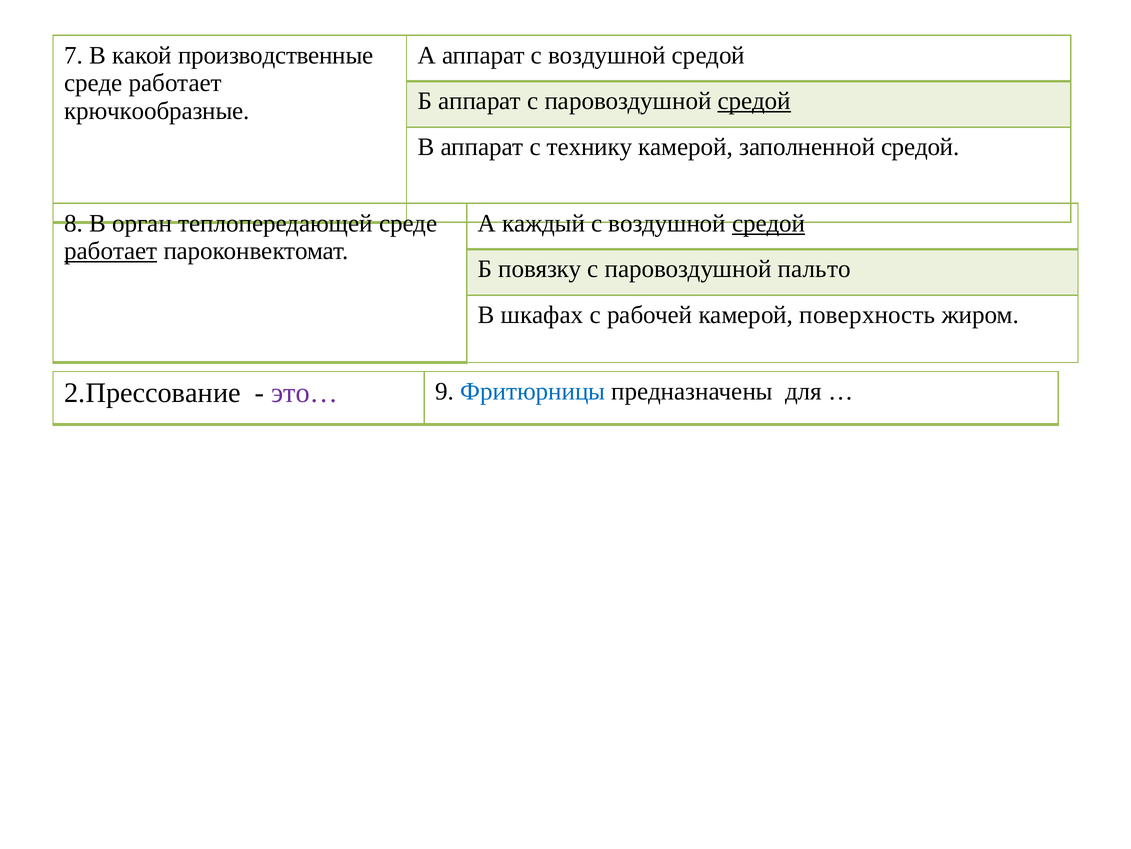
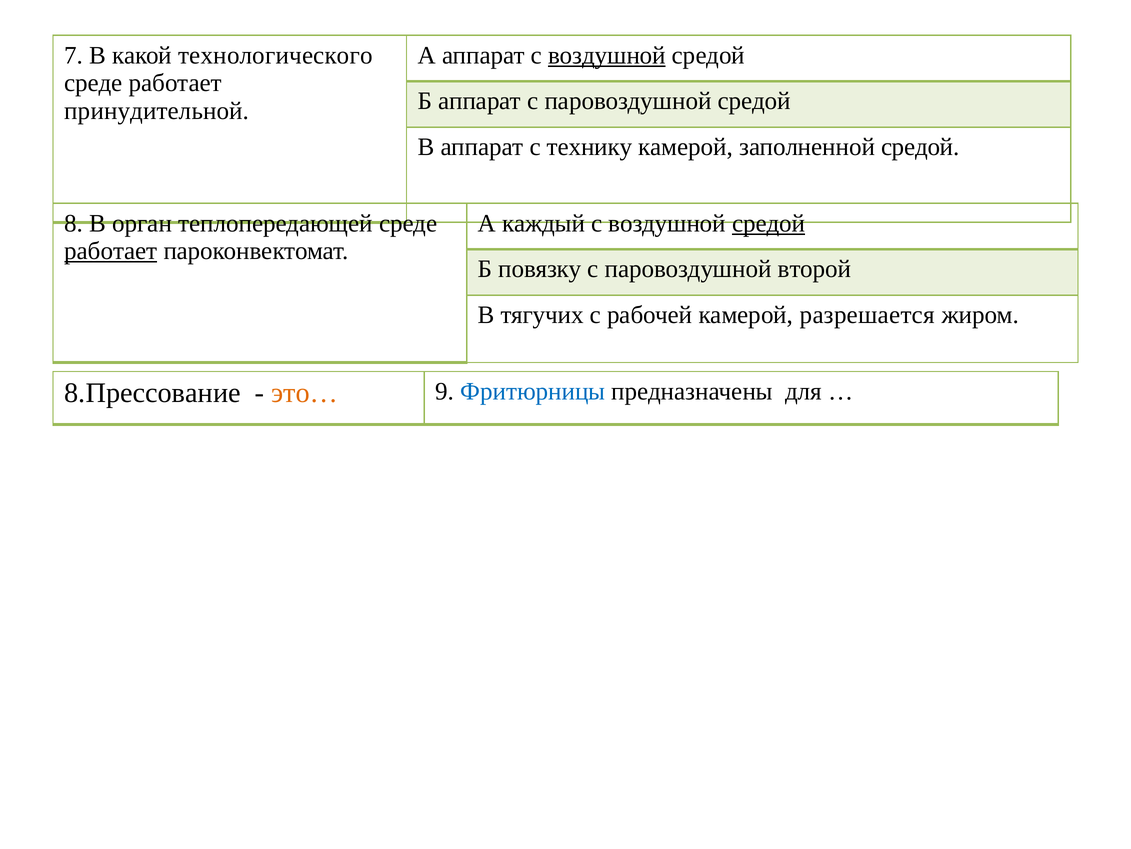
производственные: производственные -> технологического
воздушной at (607, 55) underline: none -> present
средой at (754, 101) underline: present -> none
крючкообразные: крючкообразные -> принудительной
пальто: пальто -> второй
шкафах: шкафах -> тягучих
поверхность: поверхность -> разрешается
2.Прессование: 2.Прессование -> 8.Прессование
это… colour: purple -> orange
